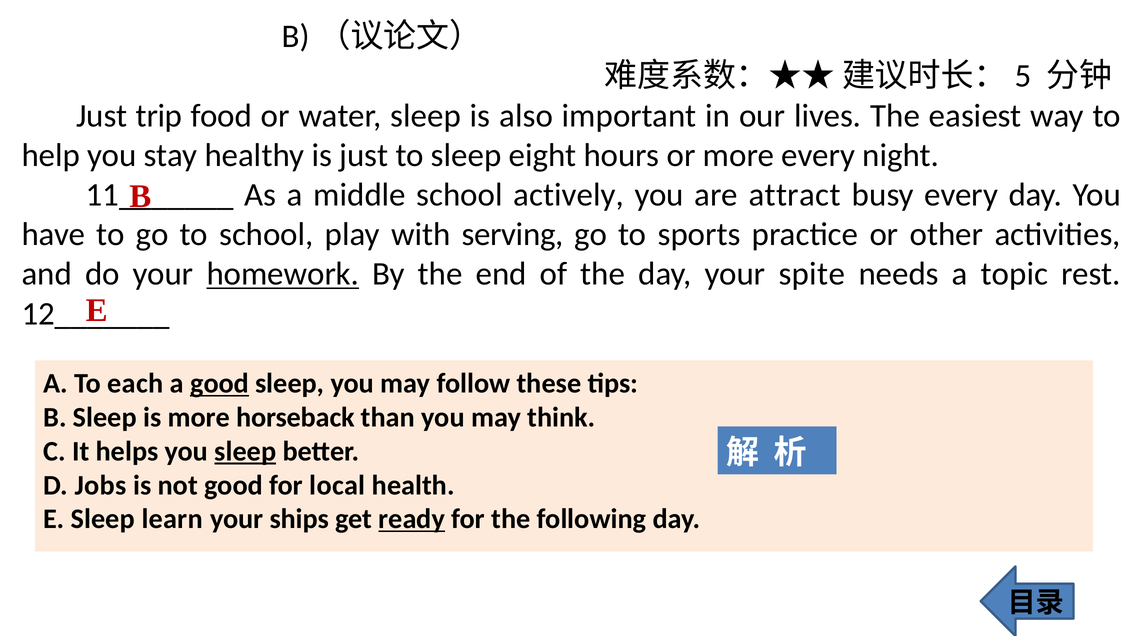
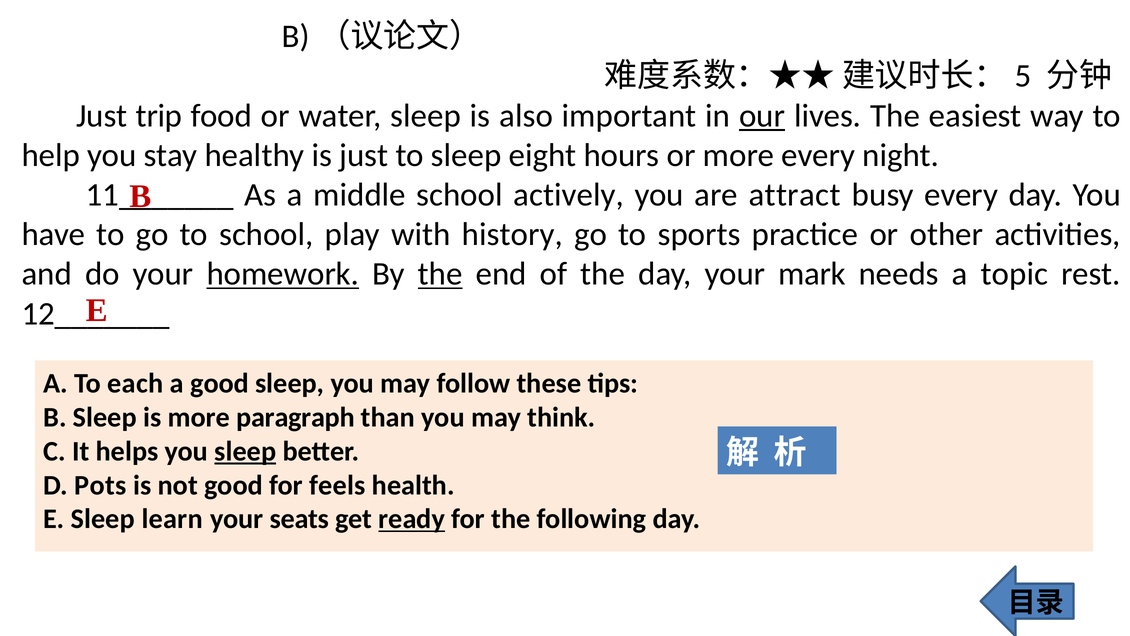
our underline: none -> present
serving: serving -> history
the at (440, 274) underline: none -> present
spite: spite -> mark
good at (220, 383) underline: present -> none
horseback: horseback -> paragraph
Jobs: Jobs -> Pots
local: local -> feels
ships: ships -> seats
